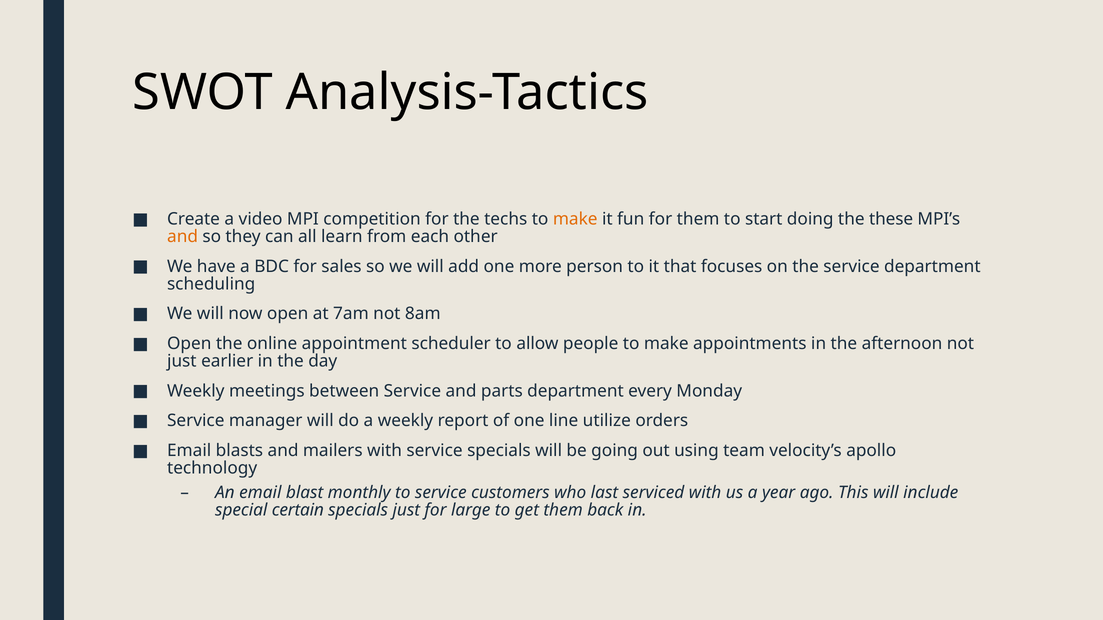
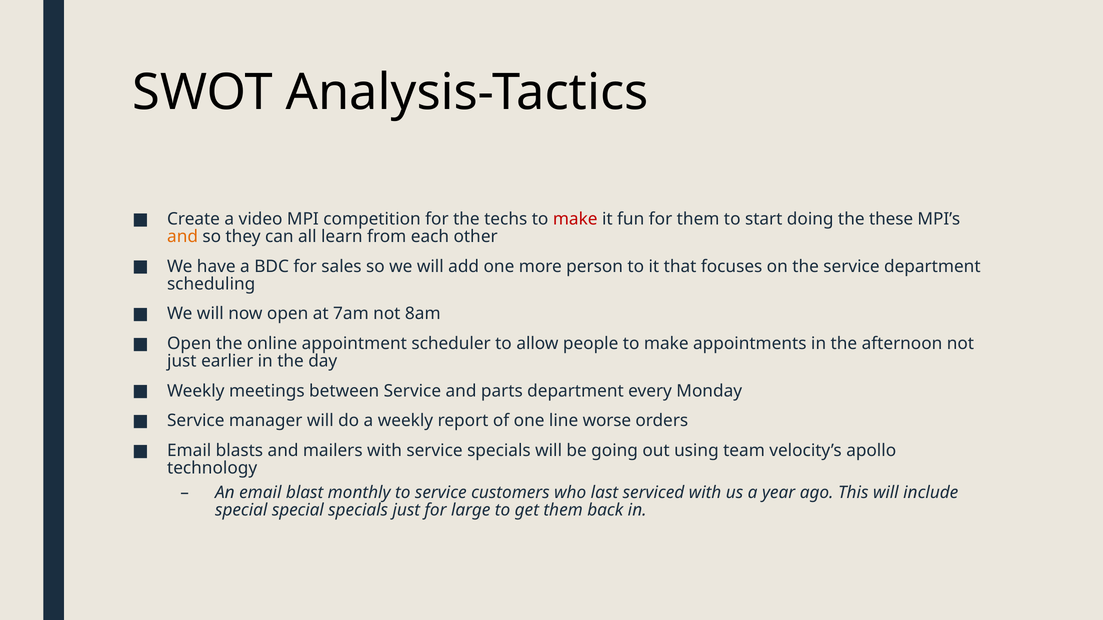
make at (575, 219) colour: orange -> red
utilize: utilize -> worse
special certain: certain -> special
